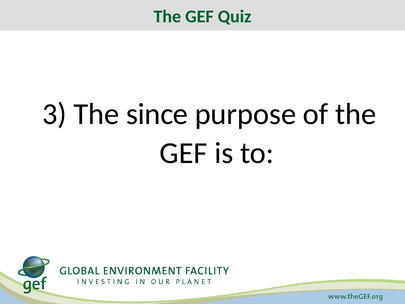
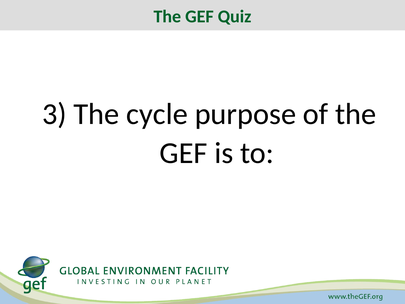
since: since -> cycle
